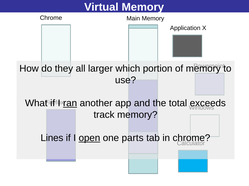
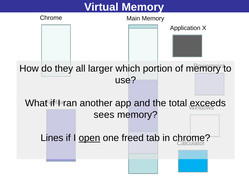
ran underline: present -> none
track: track -> sees
parts: parts -> freed
